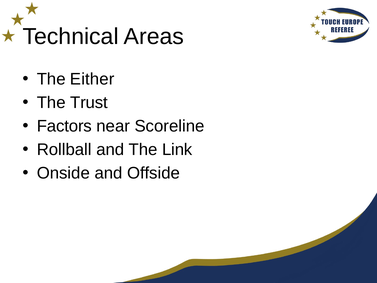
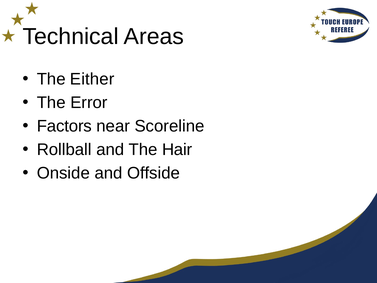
Trust: Trust -> Error
Link: Link -> Hair
